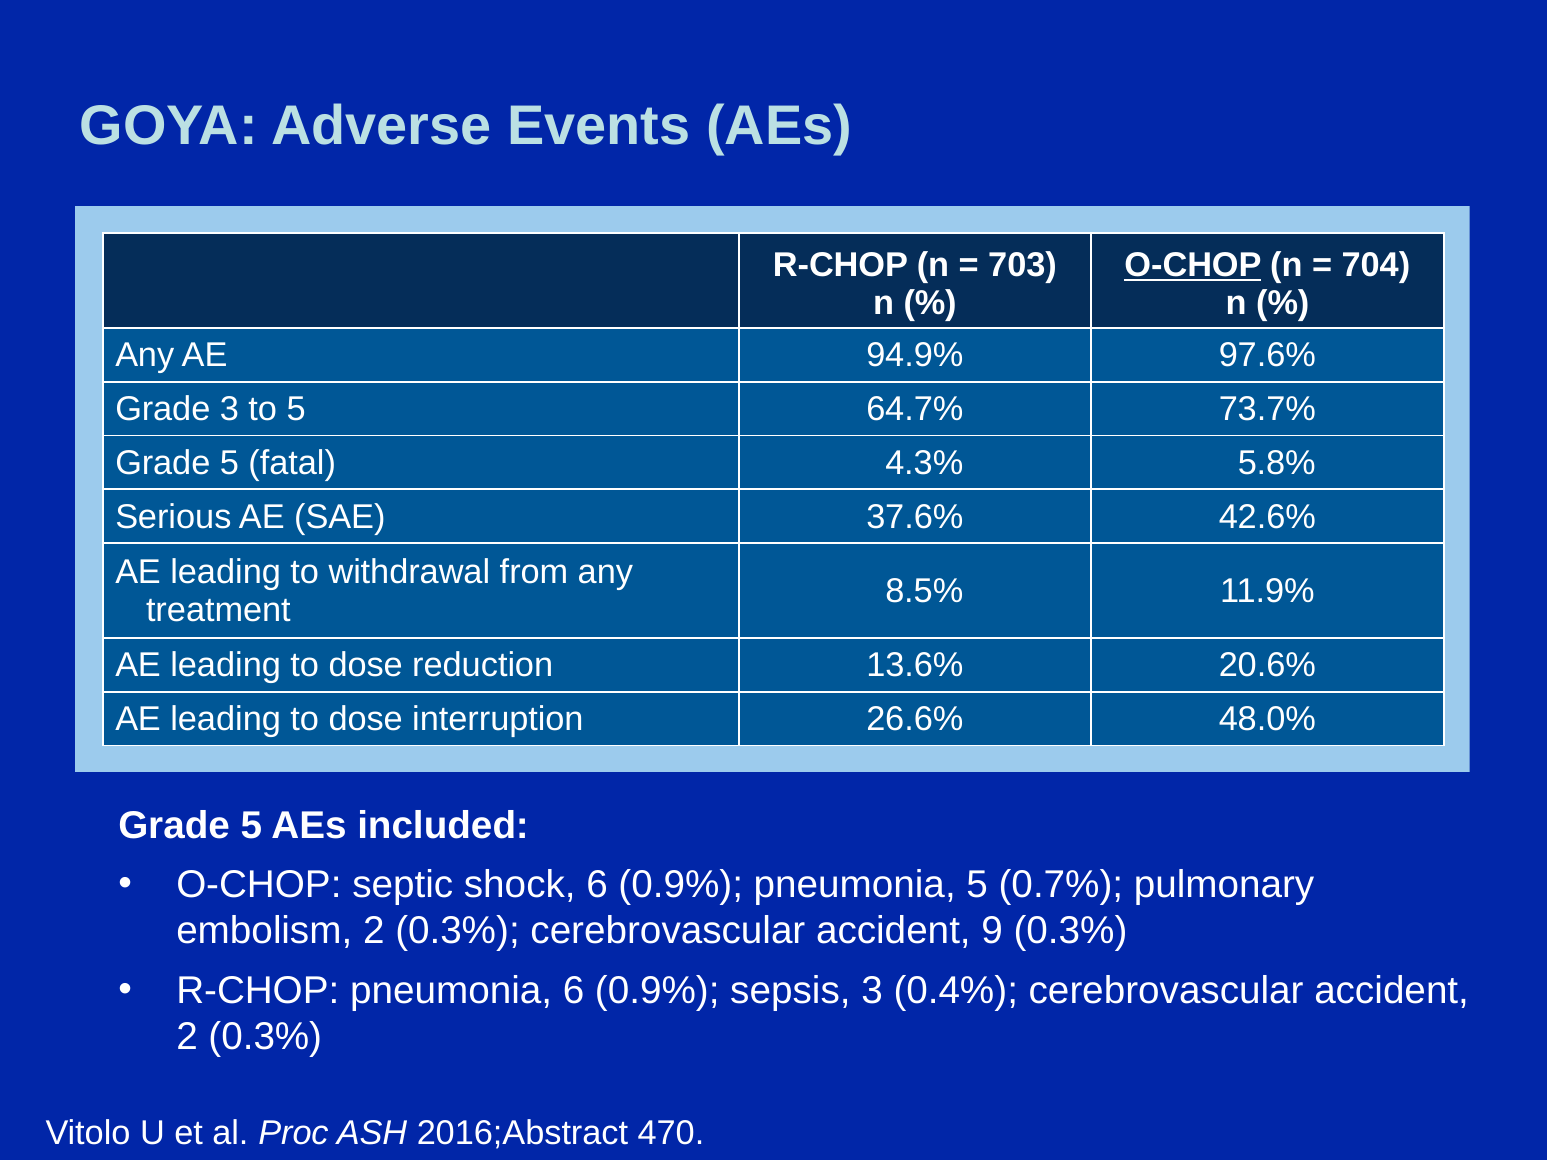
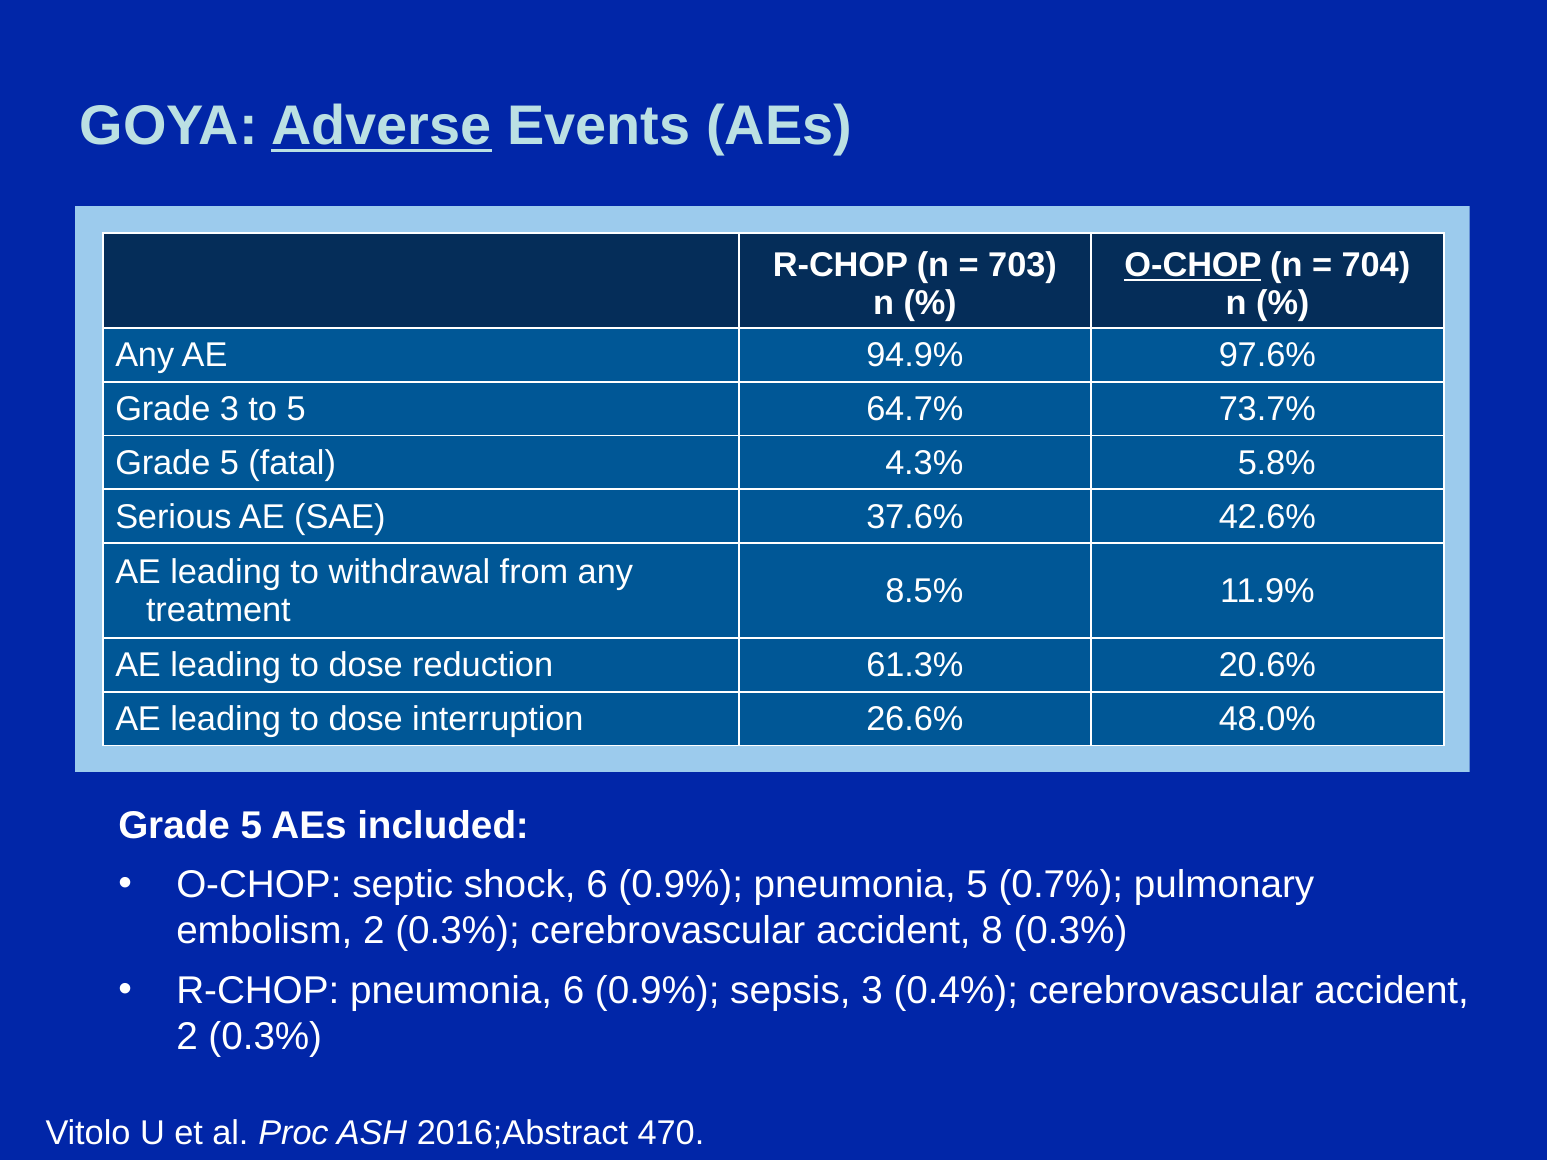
Adverse underline: none -> present
13.6%: 13.6% -> 61.3%
9: 9 -> 8
